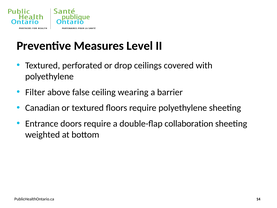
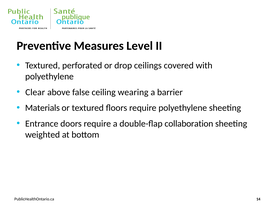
Filter: Filter -> Clear
Canadian: Canadian -> Materials
